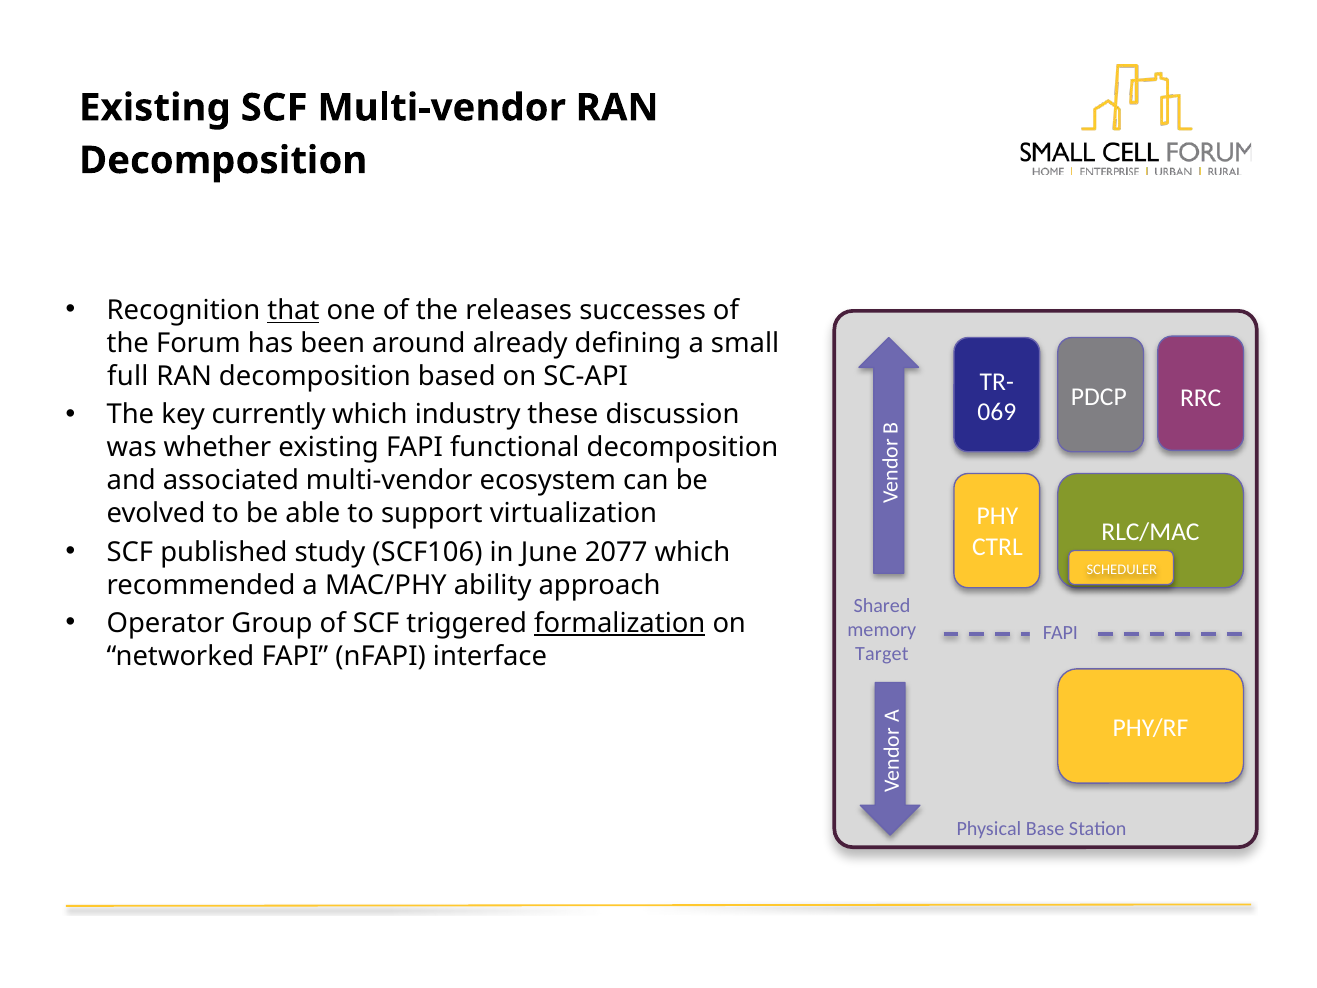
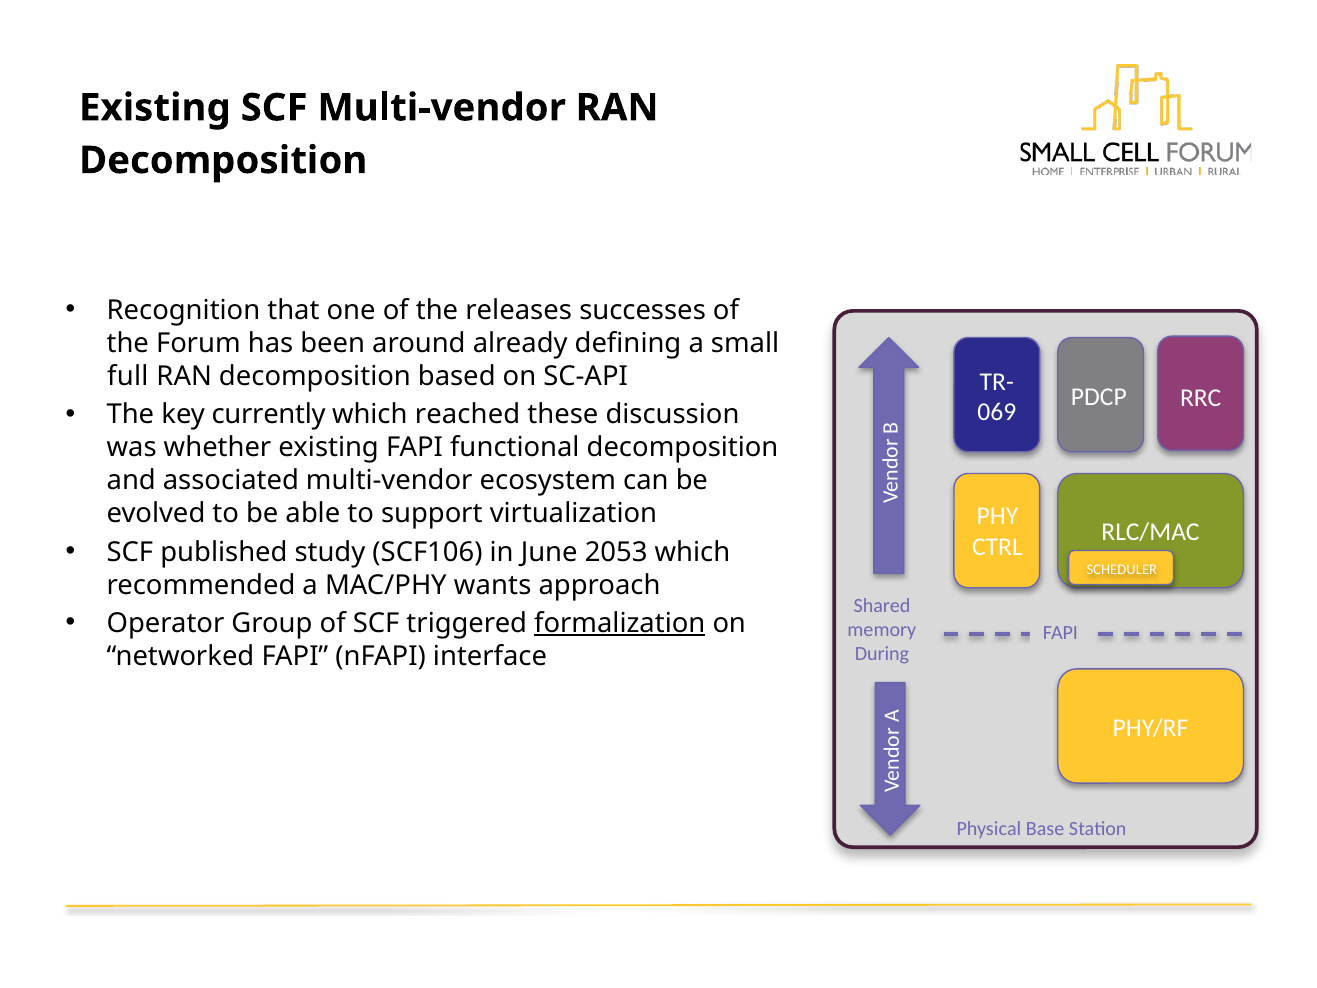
that underline: present -> none
industry: industry -> reached
2077: 2077 -> 2053
ability: ability -> wants
Target: Target -> During
